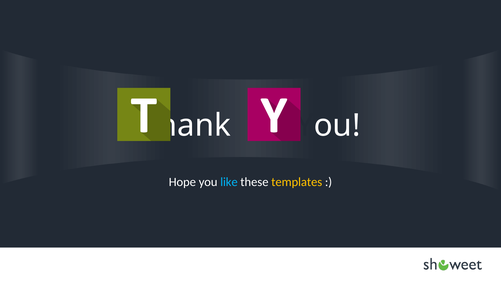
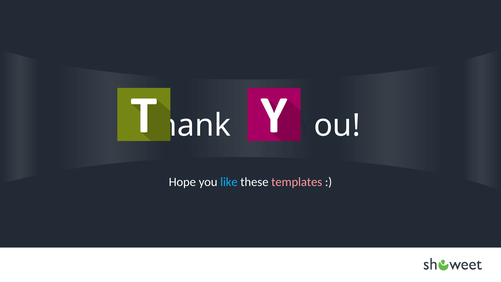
templates colour: yellow -> pink
